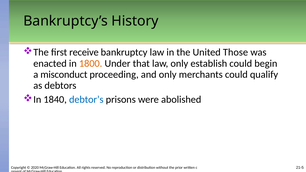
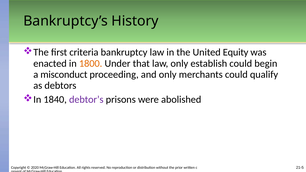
receive: receive -> criteria
Those: Those -> Equity
debtor’s colour: blue -> purple
